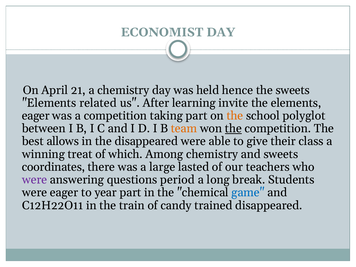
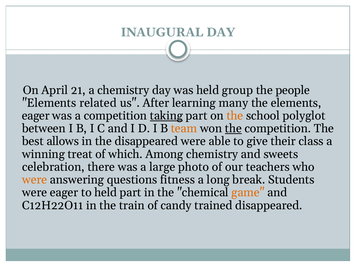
ECONOMIST: ECONOMIST -> INAUGURAL
hence: hence -> group
the sweets: sweets -> people
invite: invite -> many
taking underline: none -> present
coordinates: coordinates -> celebration
lasted: lasted -> photo
were at (35, 180) colour: purple -> orange
period: period -> fitness
to year: year -> held
game colour: blue -> orange
